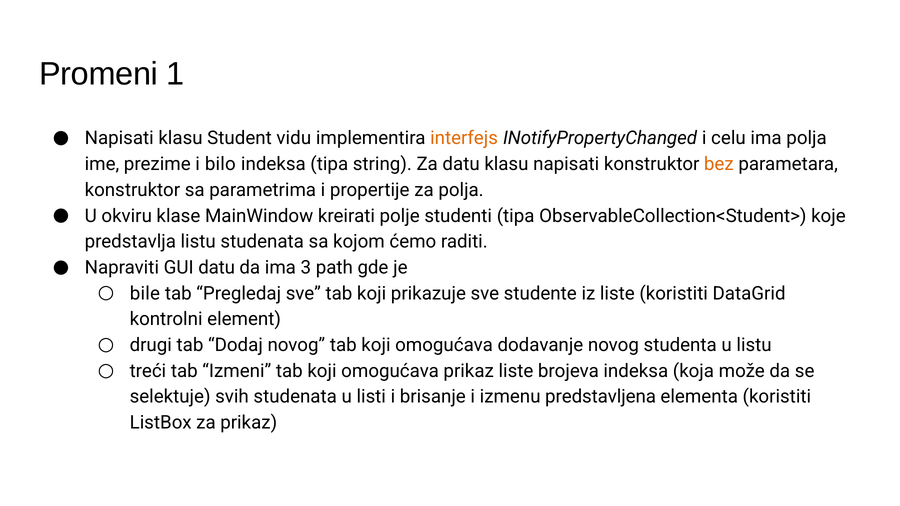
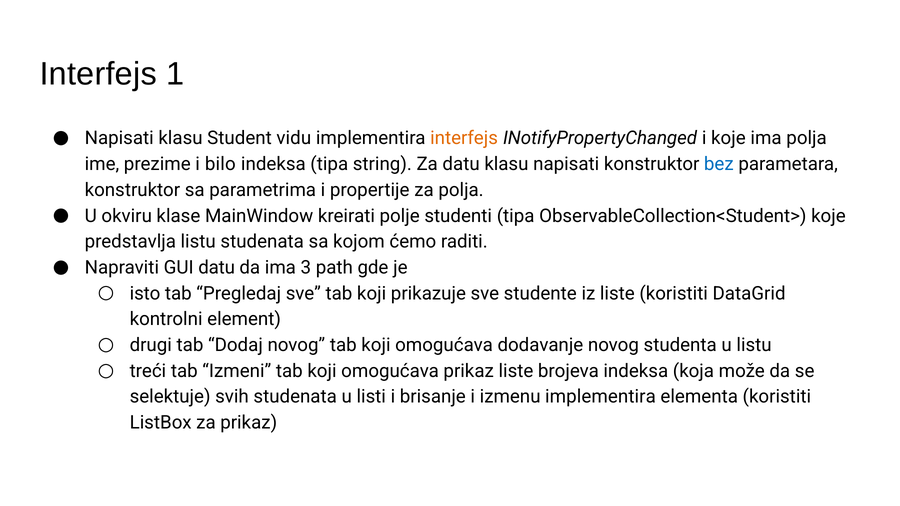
Promeni at (99, 74): Promeni -> Interfejs
i celu: celu -> koje
bez colour: orange -> blue
bile: bile -> isto
izmenu predstavljena: predstavljena -> implementira
